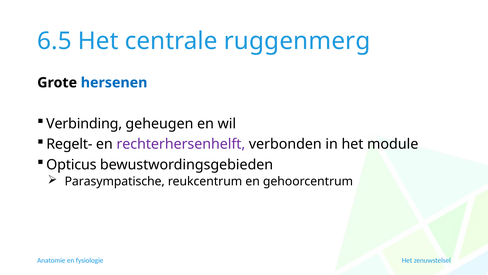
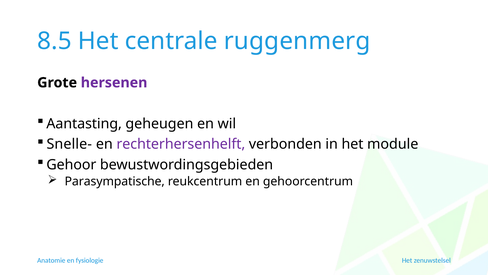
6.5: 6.5 -> 8.5
hersenen colour: blue -> purple
Verbinding: Verbinding -> Aantasting
Regelt-: Regelt- -> Snelle-
Opticus: Opticus -> Gehoor
